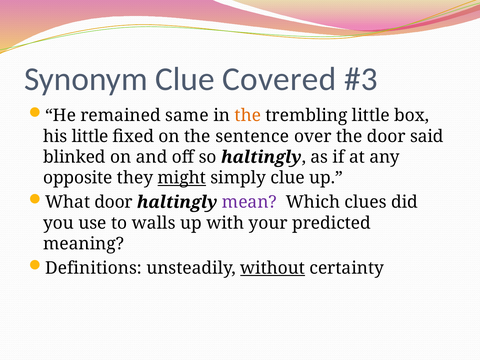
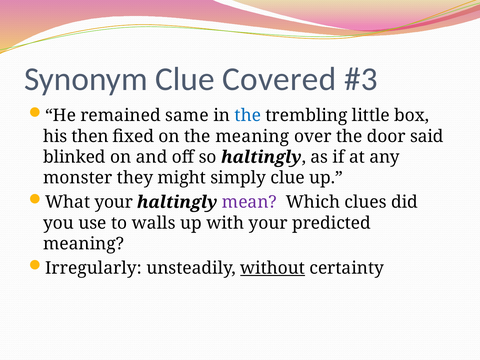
the at (248, 116) colour: orange -> blue
his little: little -> then
the sentence: sentence -> meaning
opposite: opposite -> monster
might underline: present -> none
What door: door -> your
Definitions: Definitions -> Irregularly
